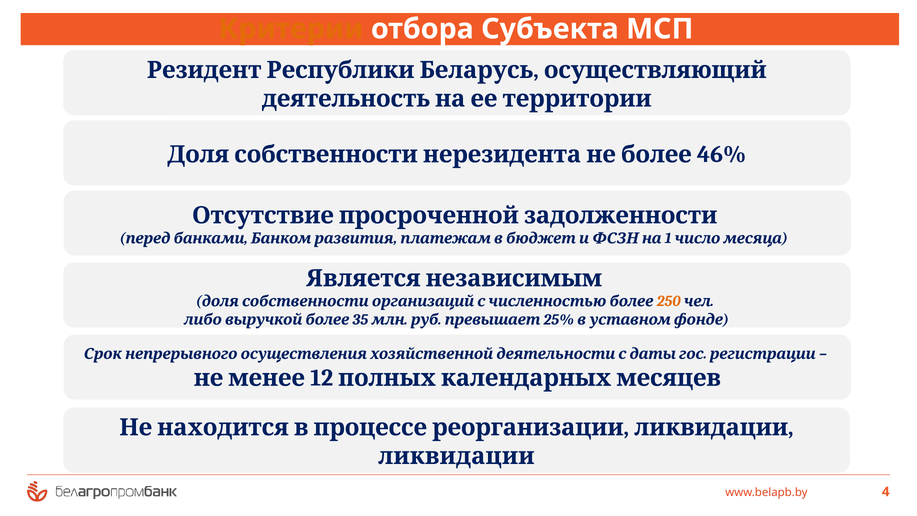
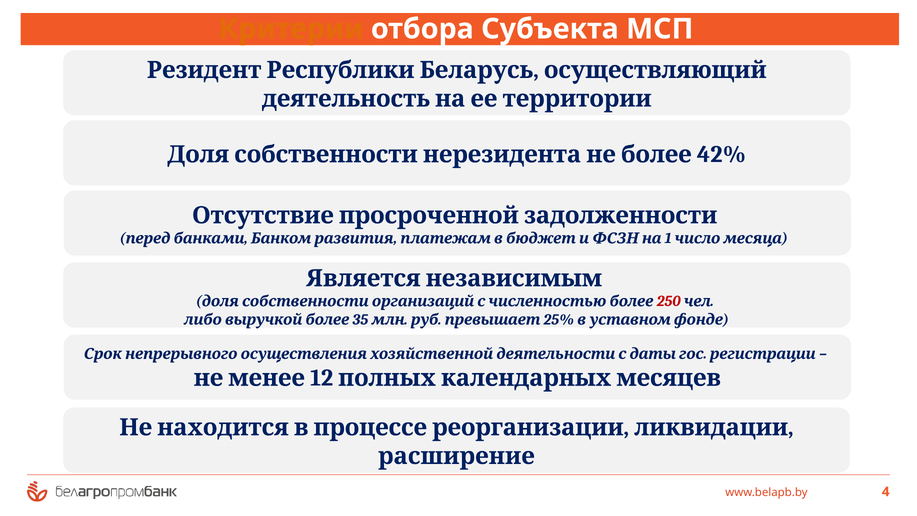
46%: 46% -> 42%
250 colour: orange -> red
ликвидации at (456, 456): ликвидации -> расширение
